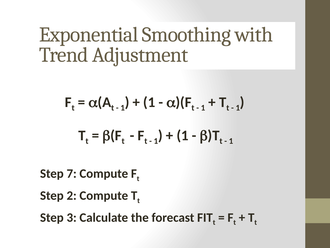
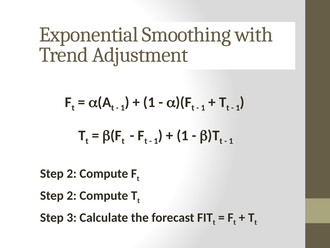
7 at (72, 173): 7 -> 2
